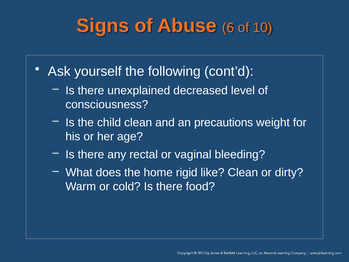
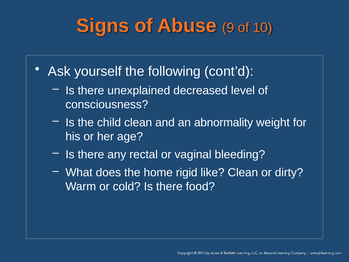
6: 6 -> 9
precautions: precautions -> abnormality
